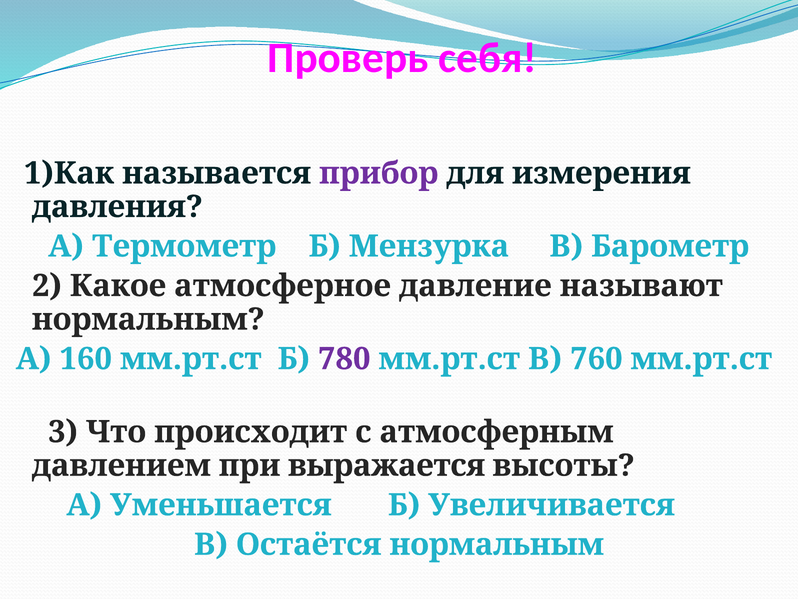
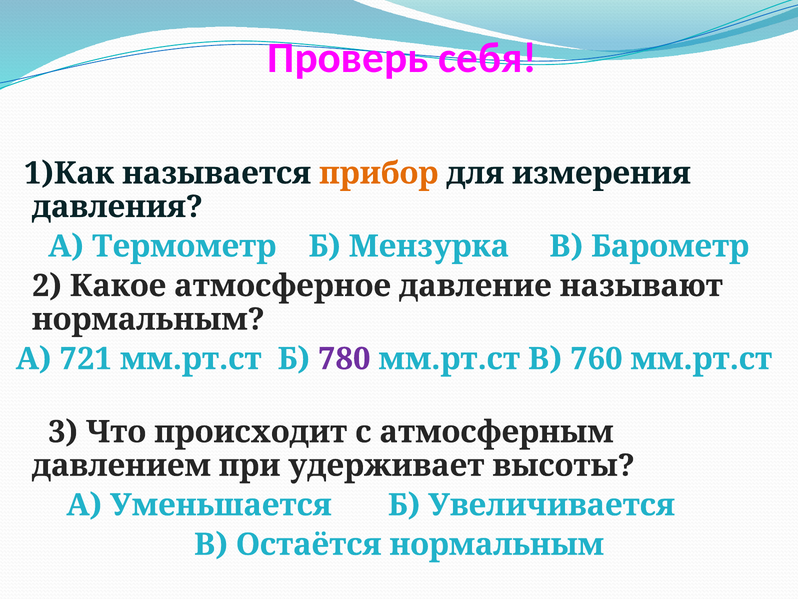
прибор colour: purple -> orange
160: 160 -> 721
выражается: выражается -> удерживает
